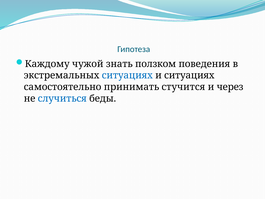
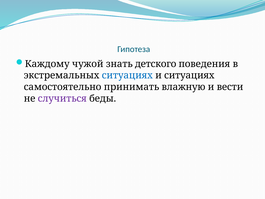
ползком: ползком -> детского
стучится: стучится -> влажную
через: через -> вести
случиться colour: blue -> purple
